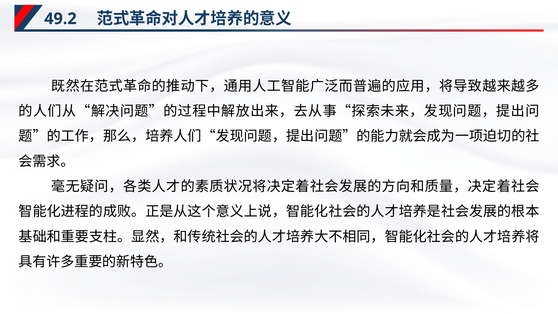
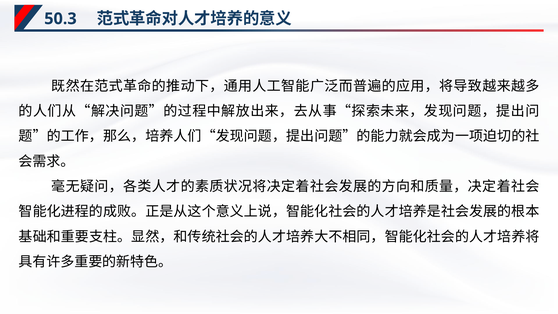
49.2: 49.2 -> 50.3
